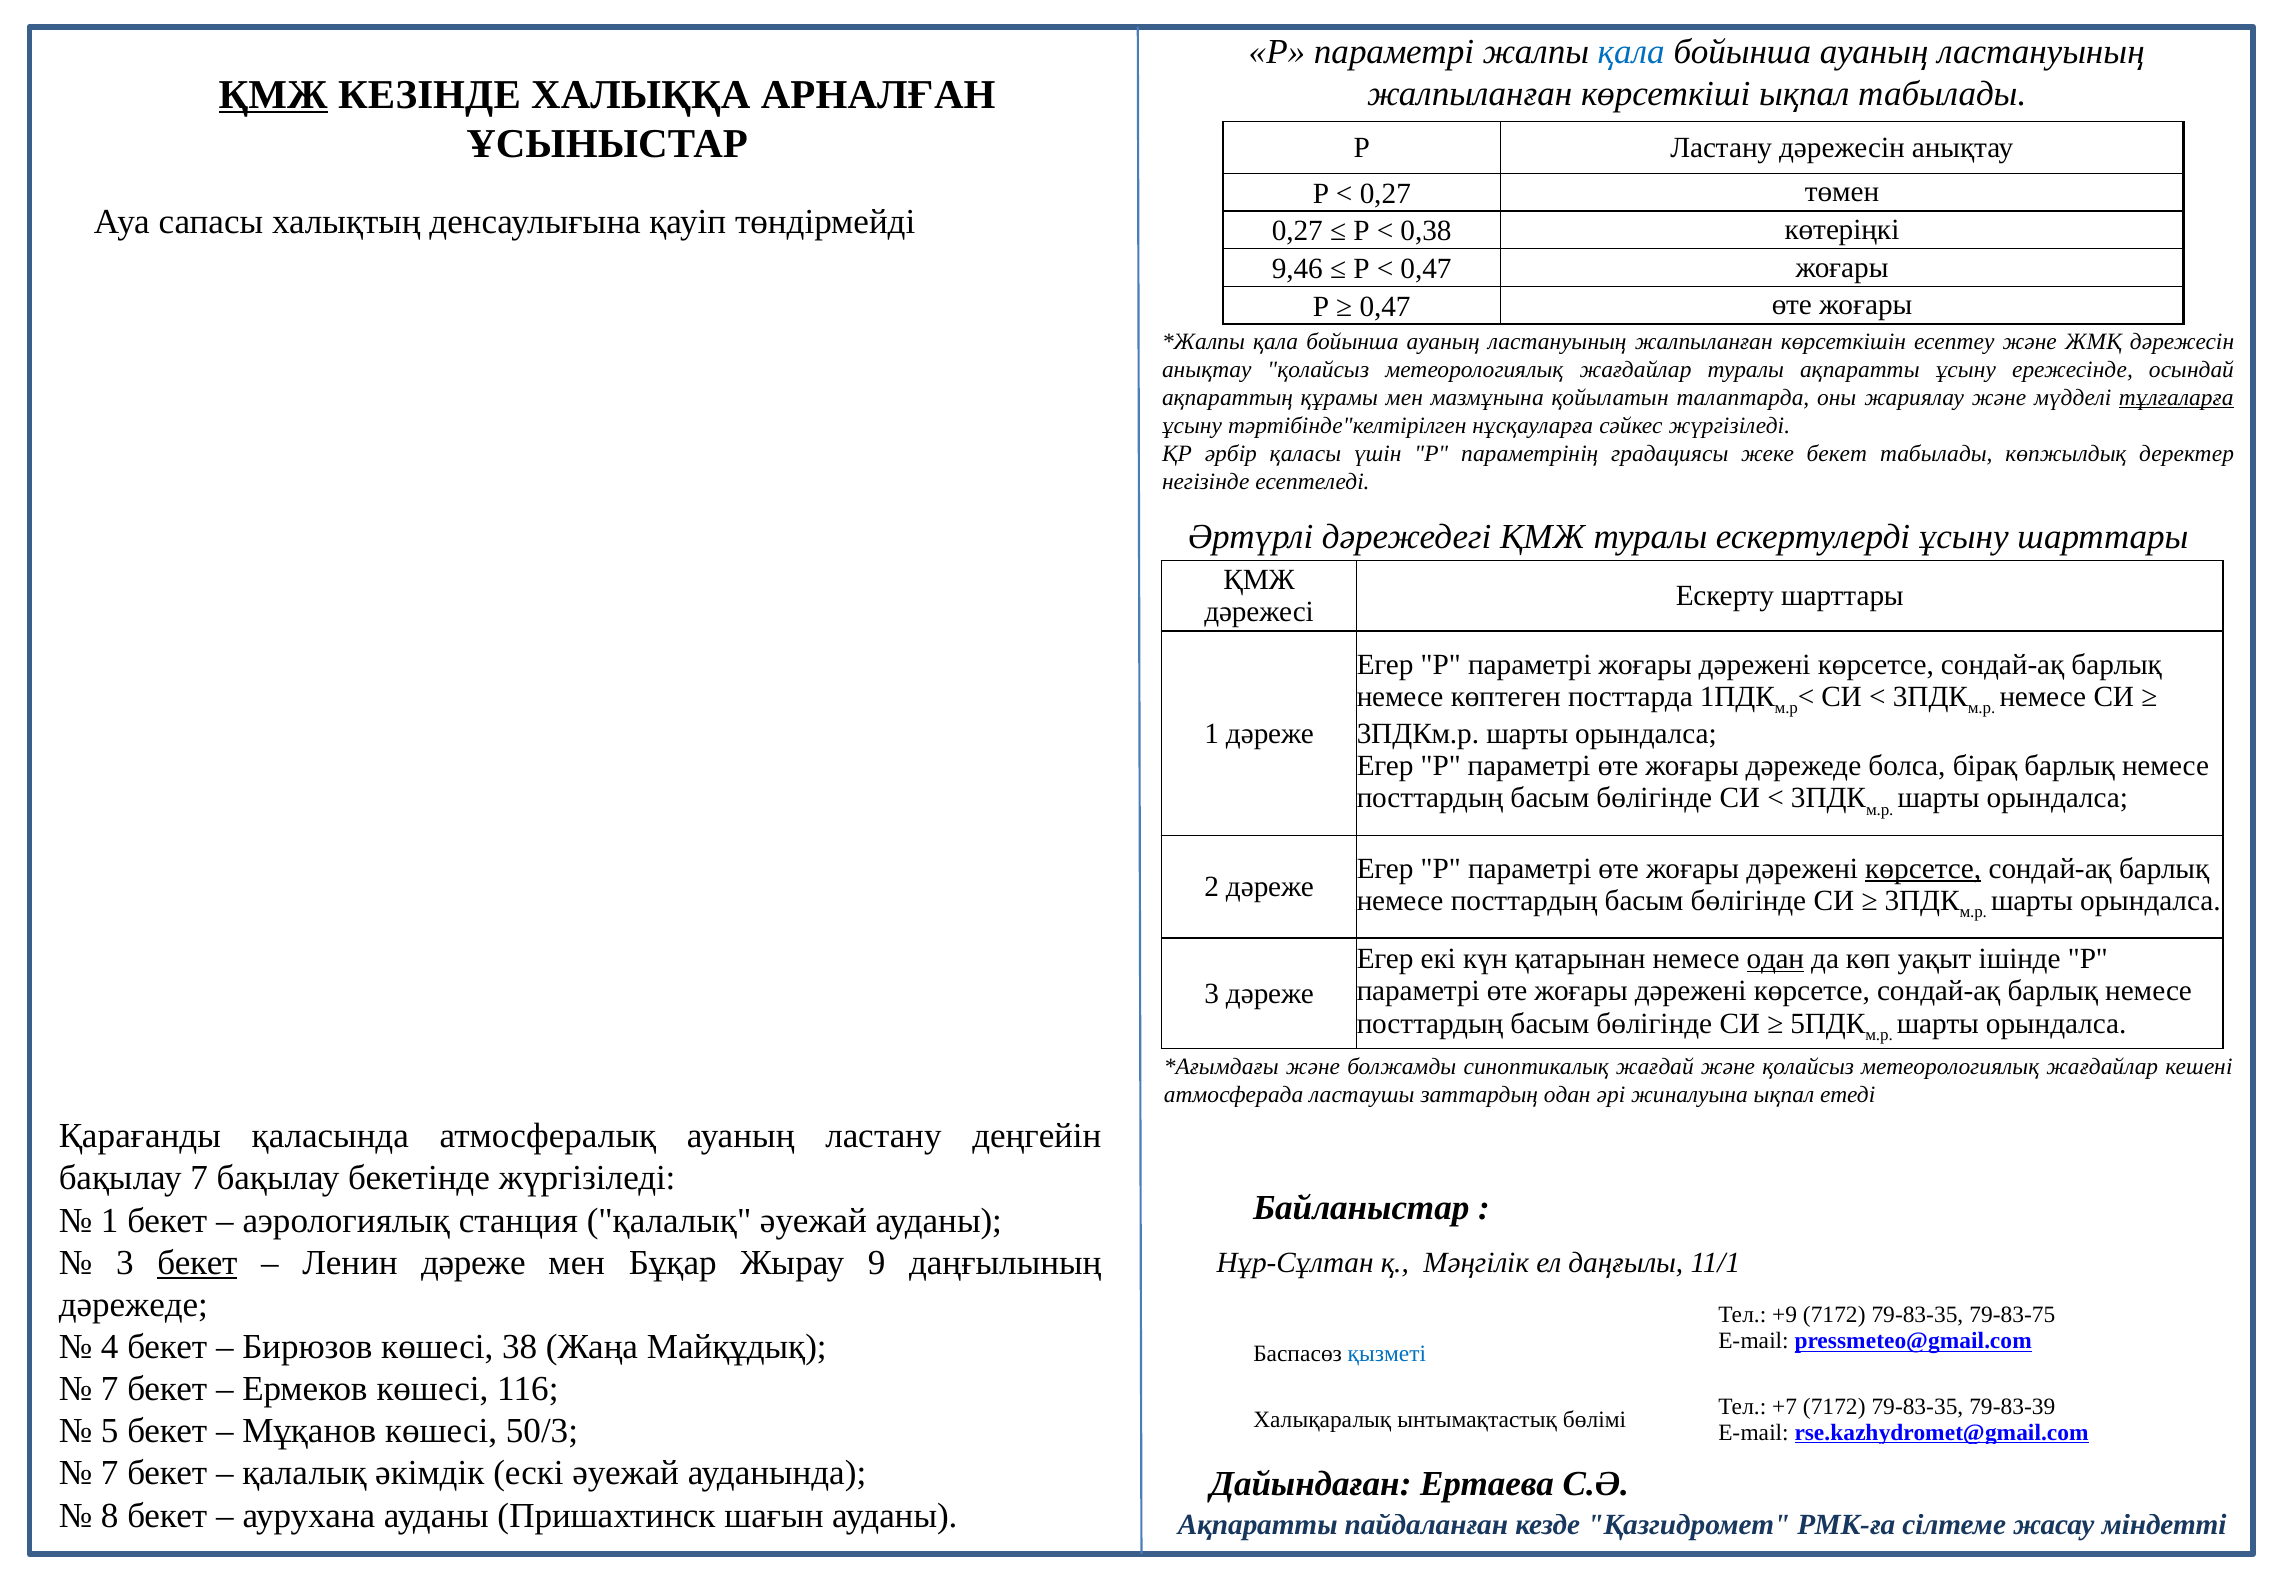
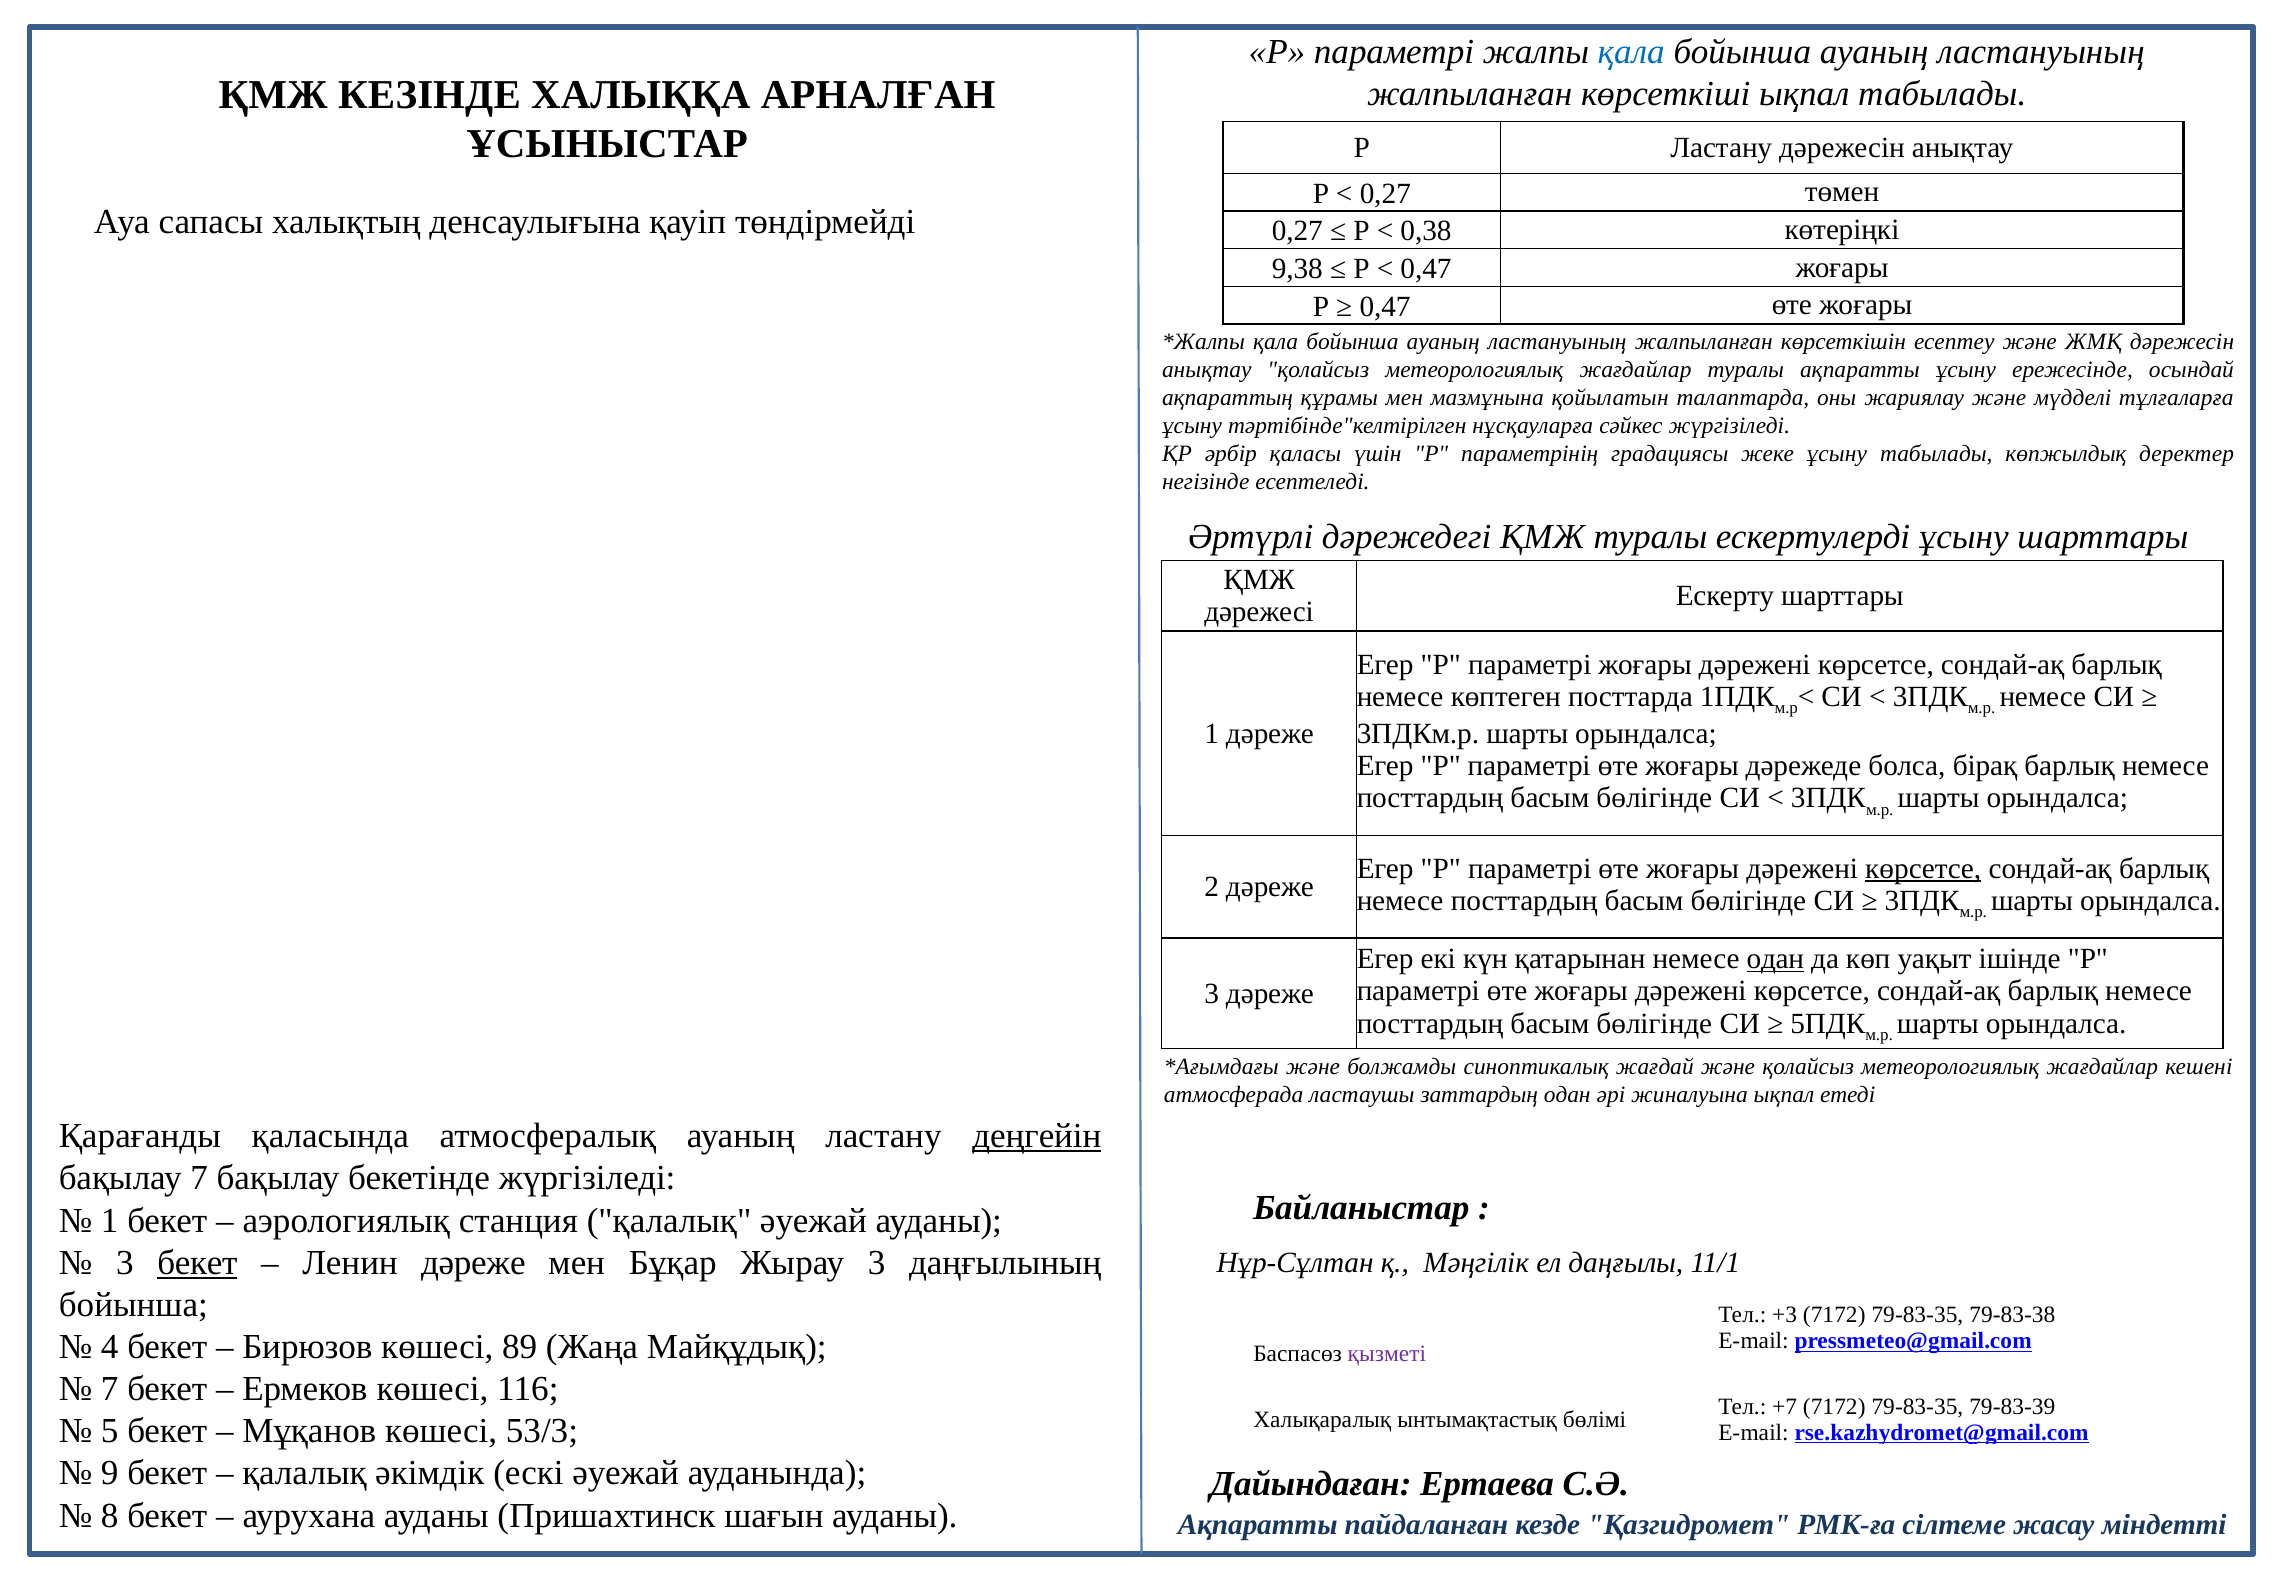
ҚМЖ at (273, 94) underline: present -> none
9,46: 9,46 -> 9,38
тұлғаларға underline: present -> none
жеке бекет: бекет -> ұсыну
деңгейін underline: none -> present
Жырау 9: 9 -> 3
дәрежеде at (133, 1304): дәрежеде -> бойынша
+9: +9 -> +3
79-83-75: 79-83-75 -> 79-83-38
38: 38 -> 89
қызметі colour: blue -> purple
50/3: 50/3 -> 53/3
7 at (110, 1473): 7 -> 9
